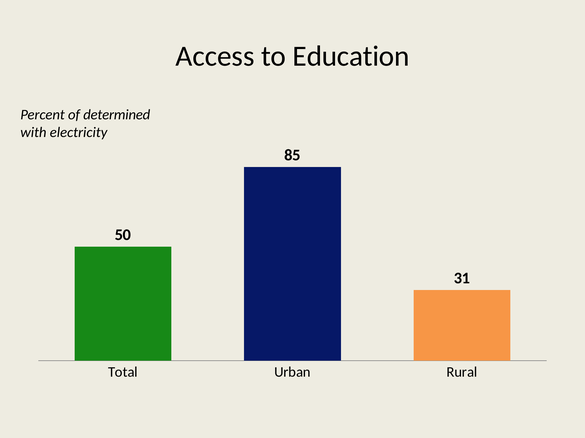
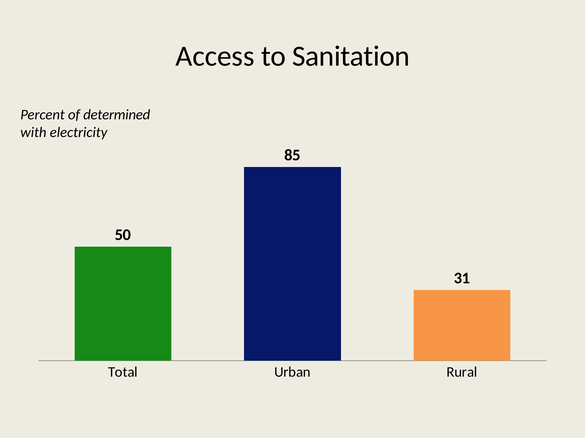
Education: Education -> Sanitation
